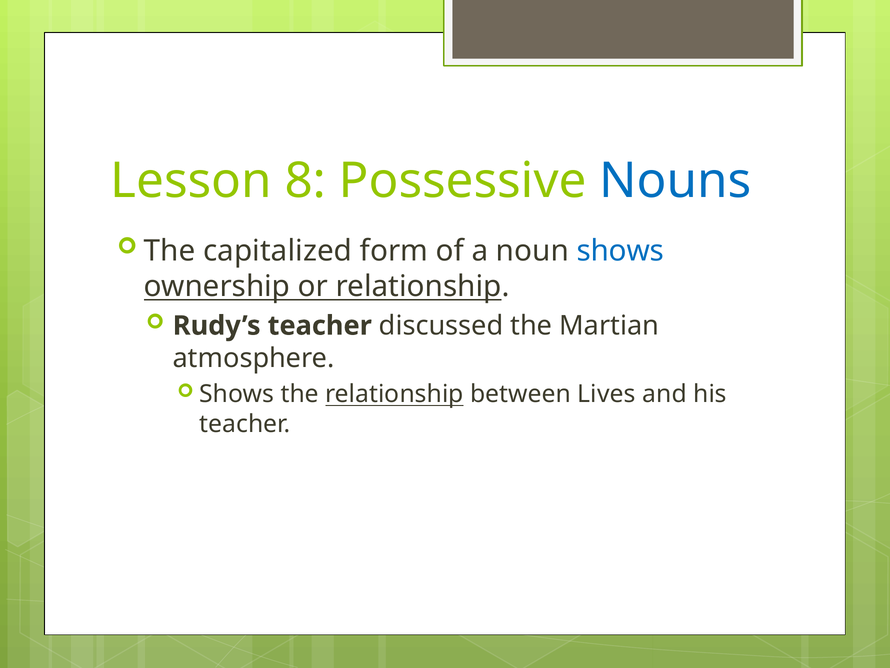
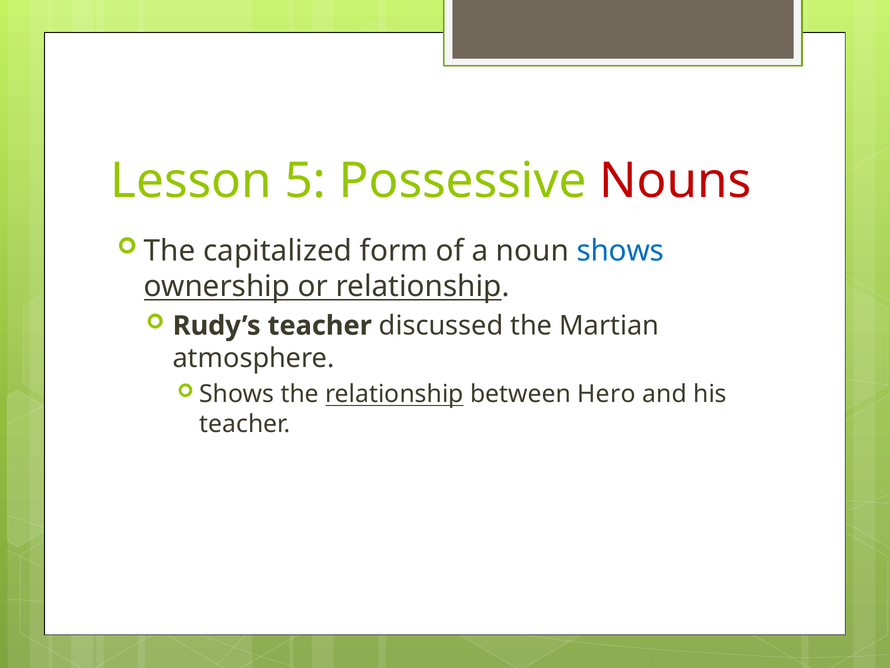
8: 8 -> 5
Nouns colour: blue -> red
Lives: Lives -> Hero
